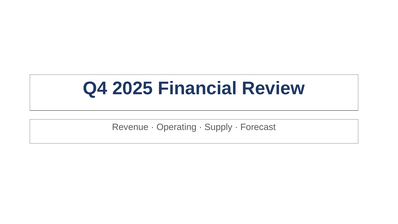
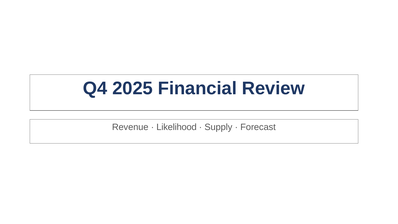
Operating: Operating -> Likelihood
